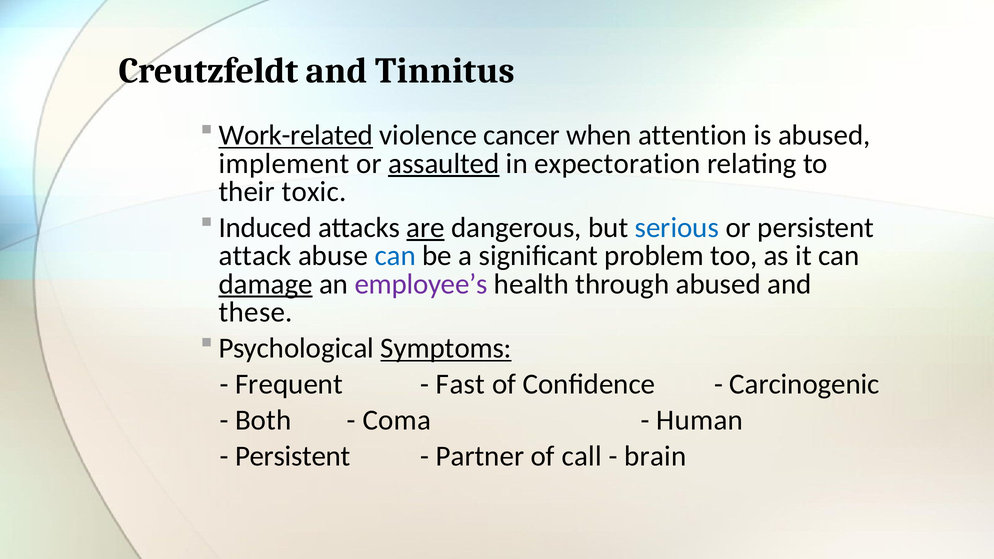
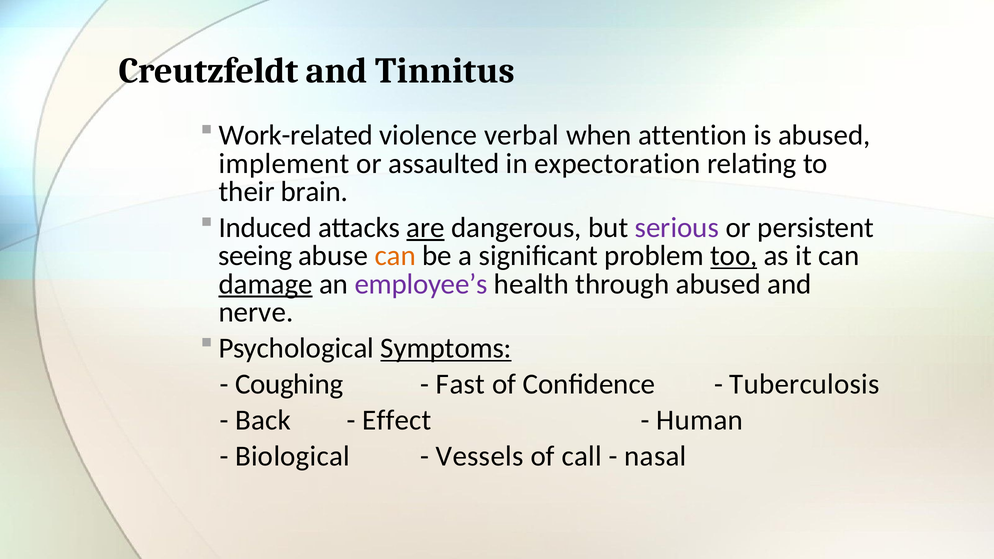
Work-related underline: present -> none
cancer: cancer -> verbal
assaulted underline: present -> none
toxic: toxic -> brain
serious colour: blue -> purple
attack: attack -> seeing
can at (395, 256) colour: blue -> orange
too underline: none -> present
these: these -> nerve
Frequent: Frequent -> Coughing
Carcinogenic: Carcinogenic -> Tuberculosis
Both: Both -> Back
Coma: Coma -> Effect
Persistent at (293, 456): Persistent -> Biological
Partner: Partner -> Vessels
brain: brain -> nasal
